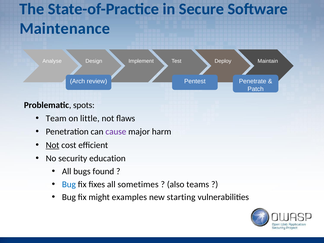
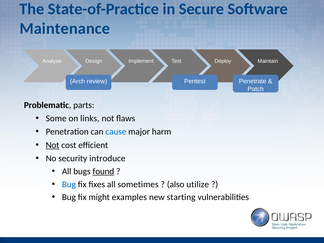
spots: spots -> parts
Team: Team -> Some
little: little -> links
cause colour: purple -> blue
education: education -> introduce
found underline: none -> present
teams: teams -> utilize
